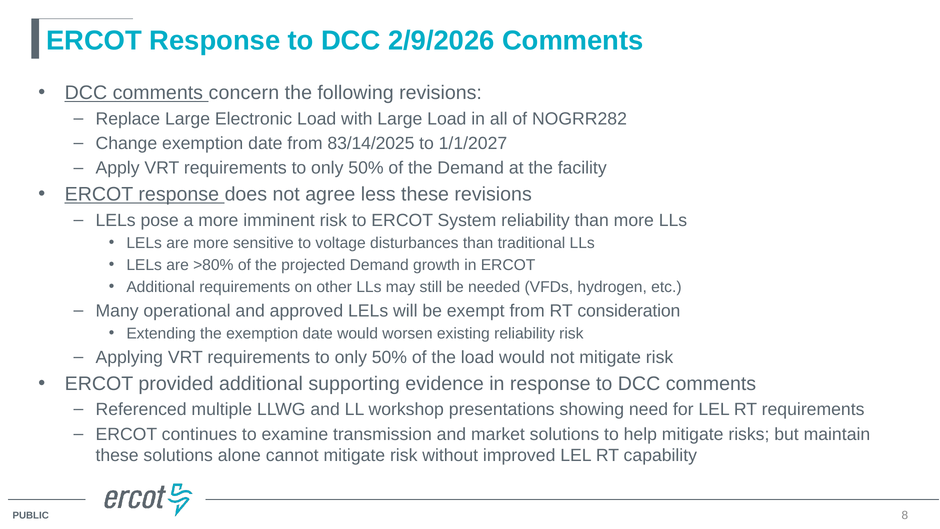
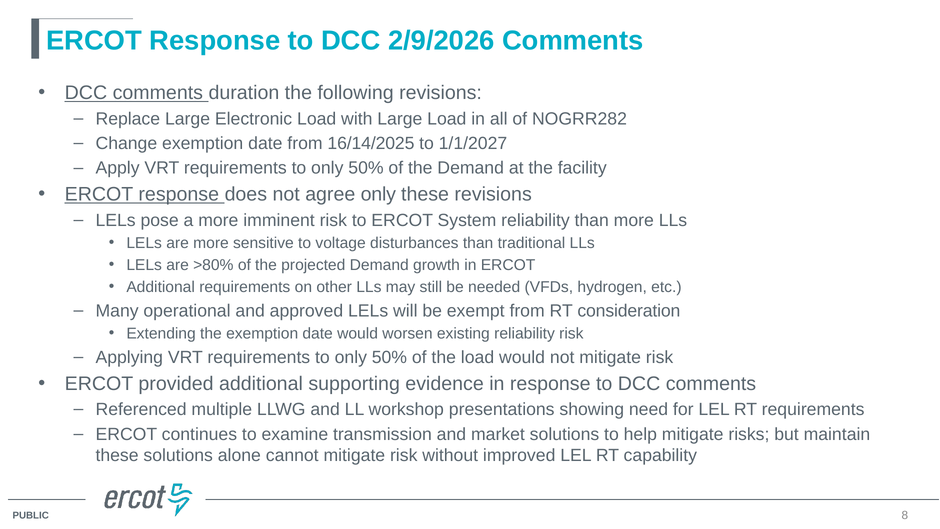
concern: concern -> duration
83/14/2025: 83/14/2025 -> 16/14/2025
agree less: less -> only
